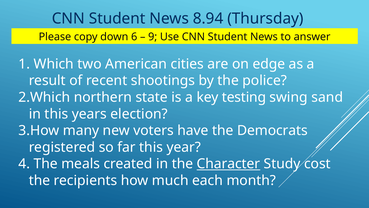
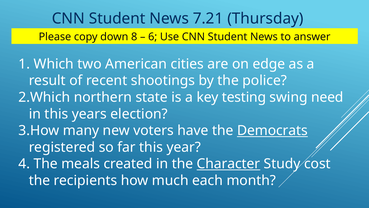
8.94: 8.94 -> 7.21
6: 6 -> 8
9: 9 -> 6
sand: sand -> need
Democrats underline: none -> present
